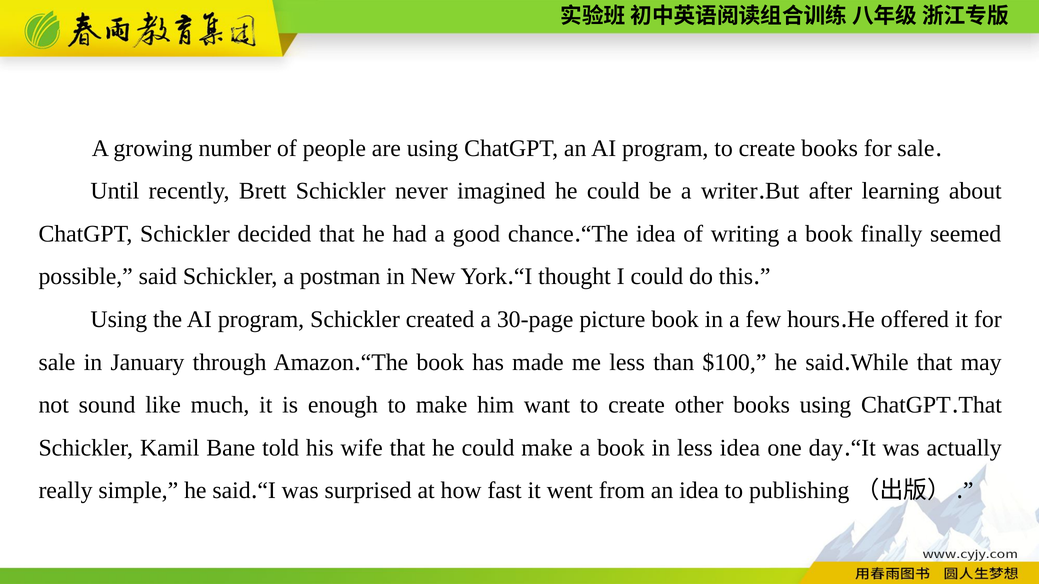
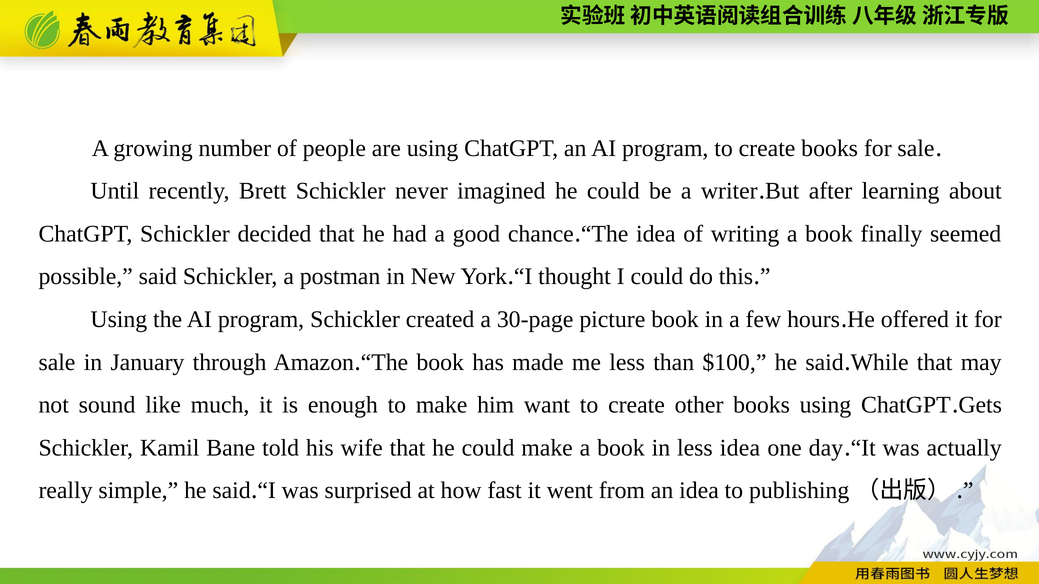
That at (980, 405): That -> Gets
